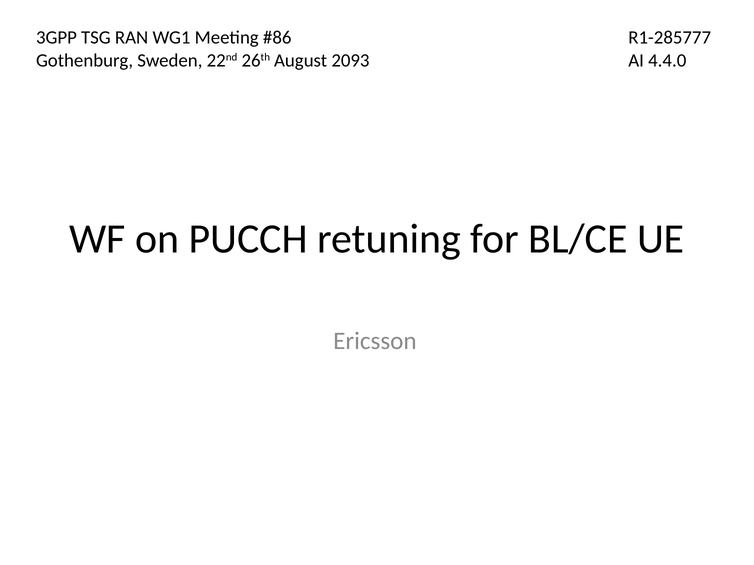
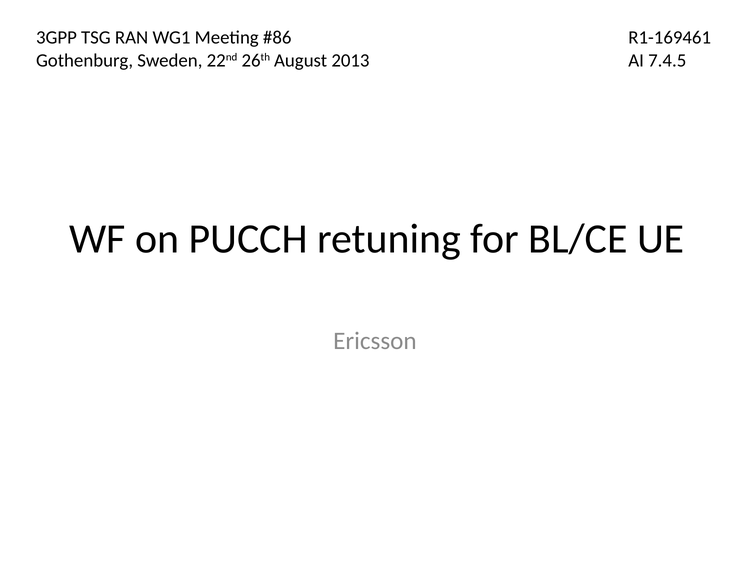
R1-285777: R1-285777 -> R1-169461
2093: 2093 -> 2013
4.4.0: 4.4.0 -> 7.4.5
